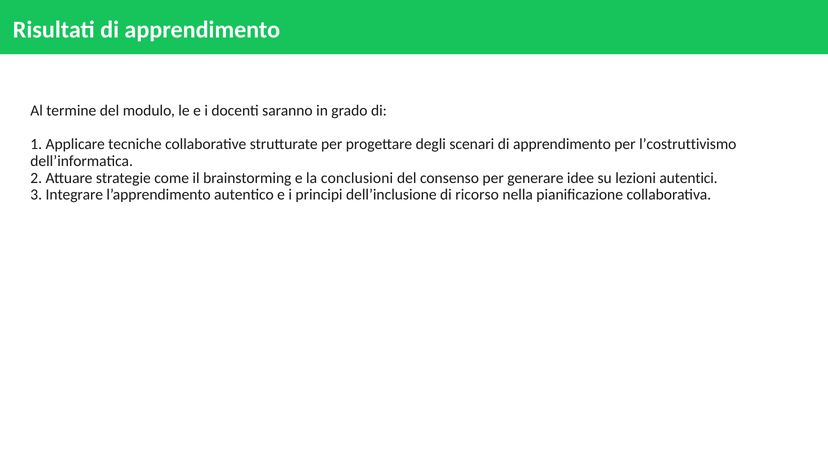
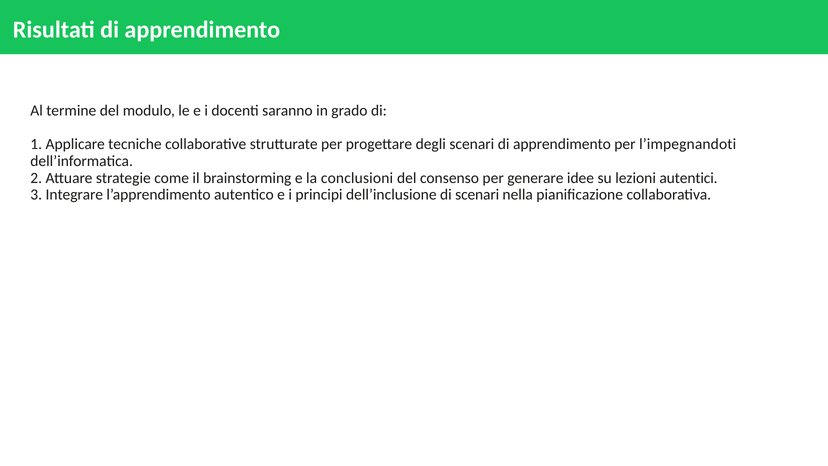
l’costruttivismo: l’costruttivismo -> l’impegnandoti
di ricorso: ricorso -> scenari
